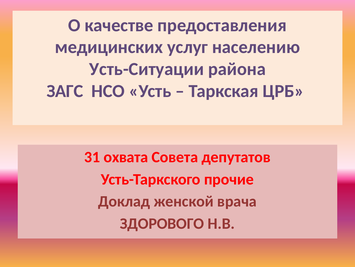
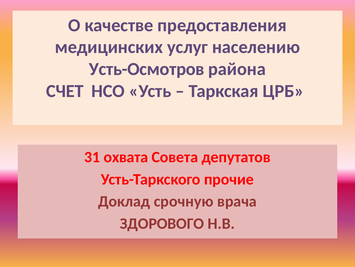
Усть-Ситуации: Усть-Ситуации -> Усть-Осмотров
ЗАГС: ЗАГС -> СЧЕТ
женской: женской -> срочную
